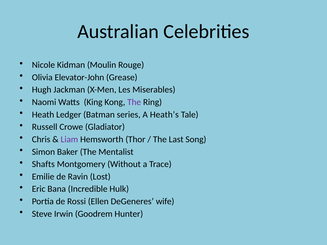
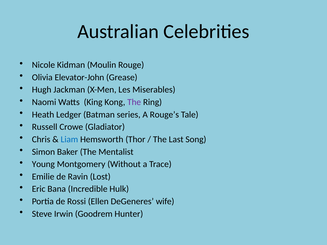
Heath’s: Heath’s -> Rouge’s
Liam colour: purple -> blue
Shafts: Shafts -> Young
